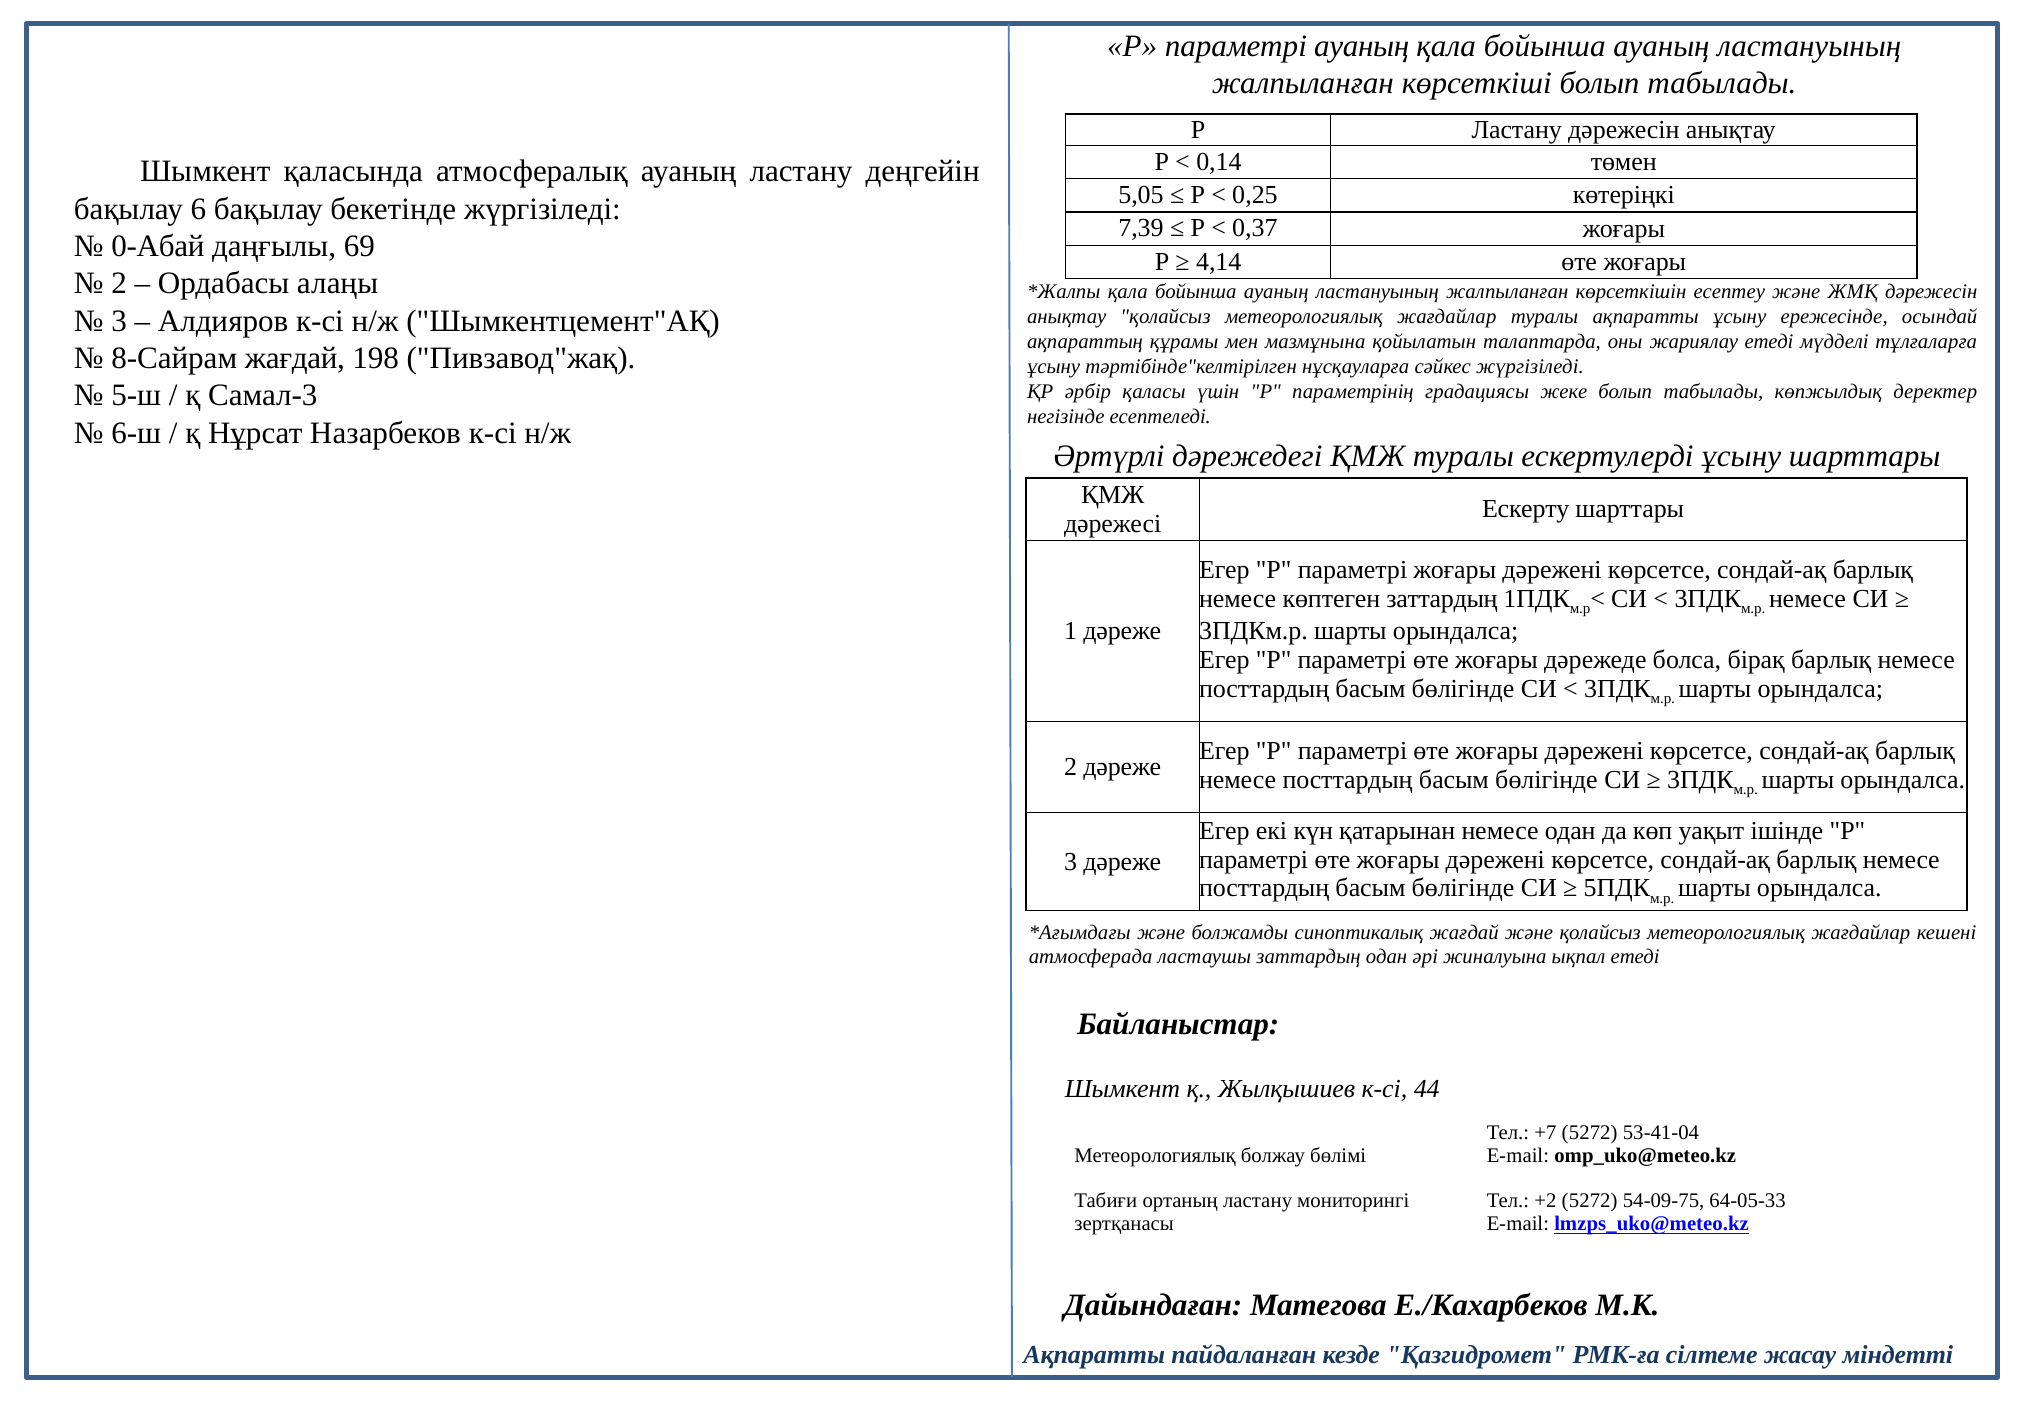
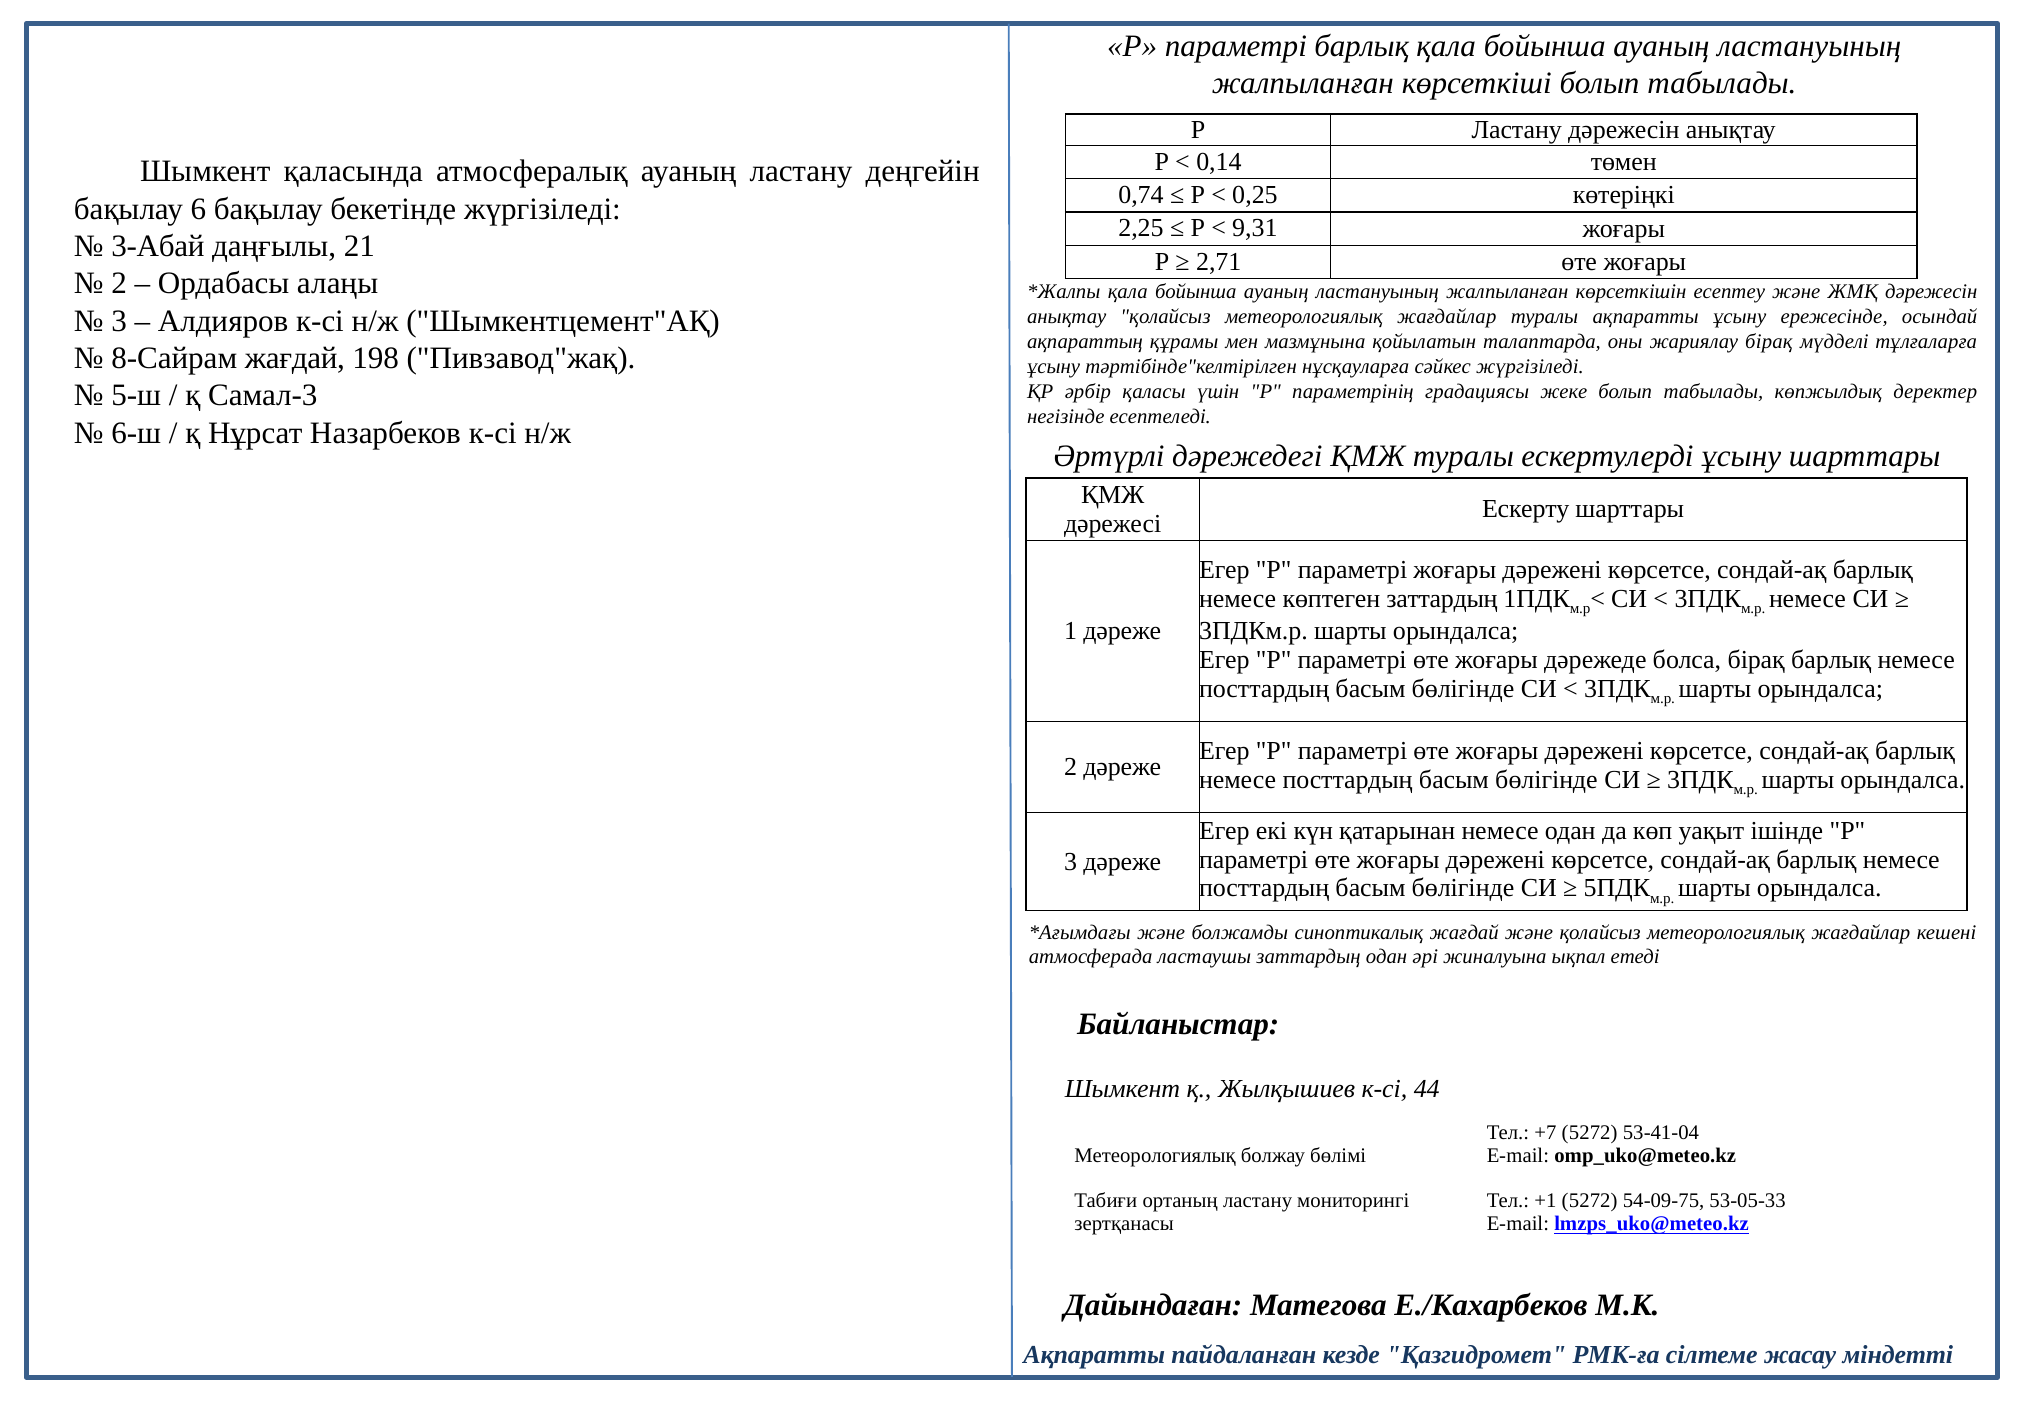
параметрі ауаның: ауаның -> барлық
5,05: 5,05 -> 0,74
7,39: 7,39 -> 2,25
0,37: 0,37 -> 9,31
0-Абай: 0-Абай -> 3-Абай
69: 69 -> 21
4,14: 4,14 -> 2,71
жариялау етеді: етеді -> бірақ
+2: +2 -> +1
64-05-33: 64-05-33 -> 53-05-33
